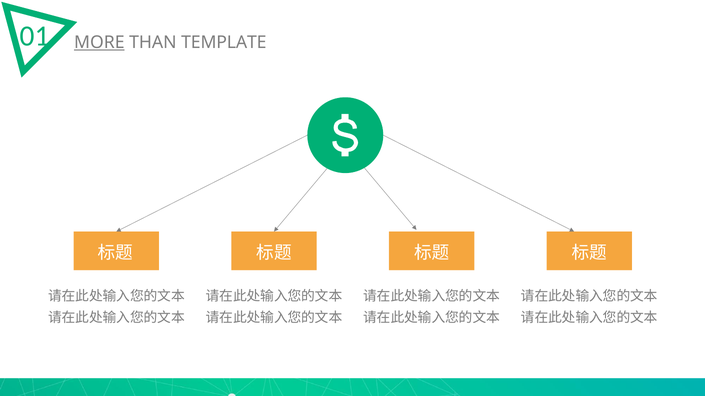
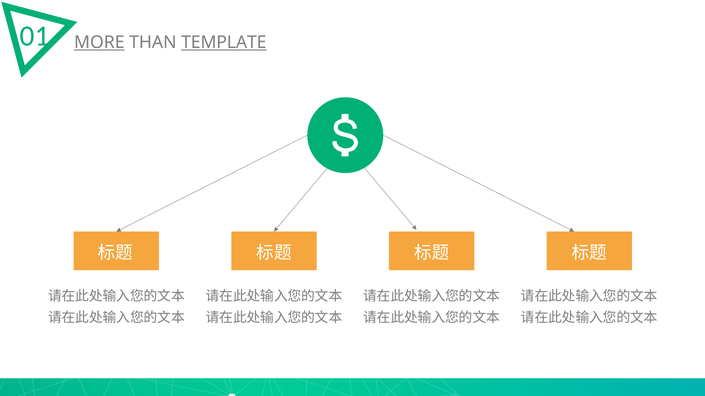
TEMPLATE underline: none -> present
